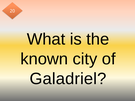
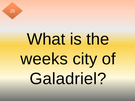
known: known -> weeks
